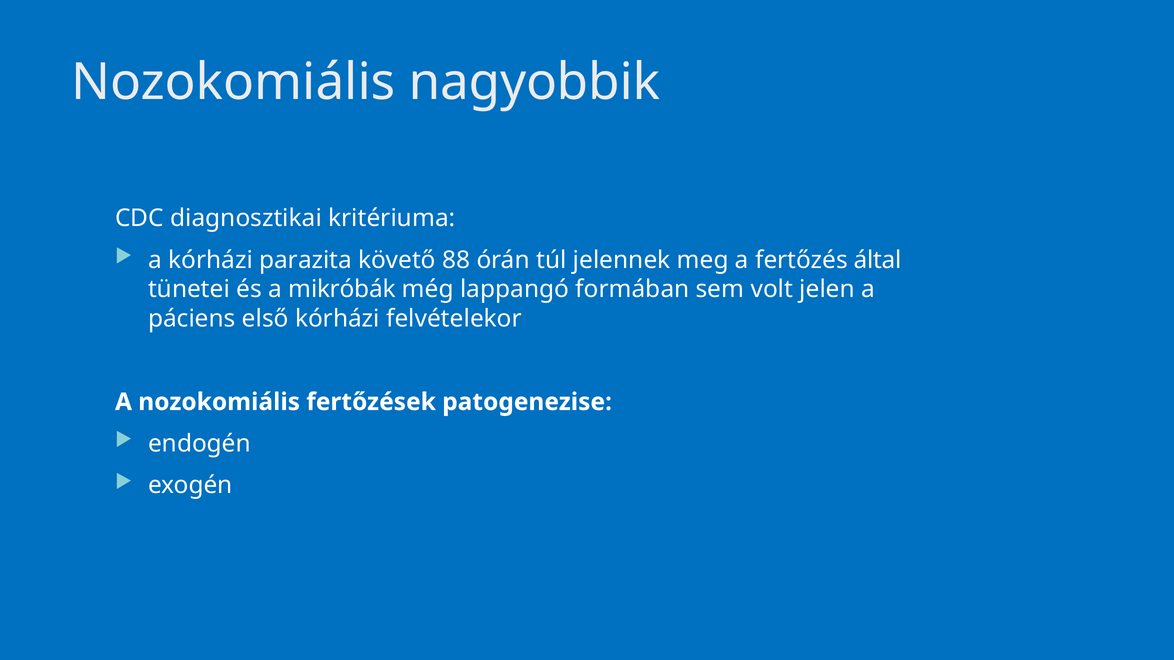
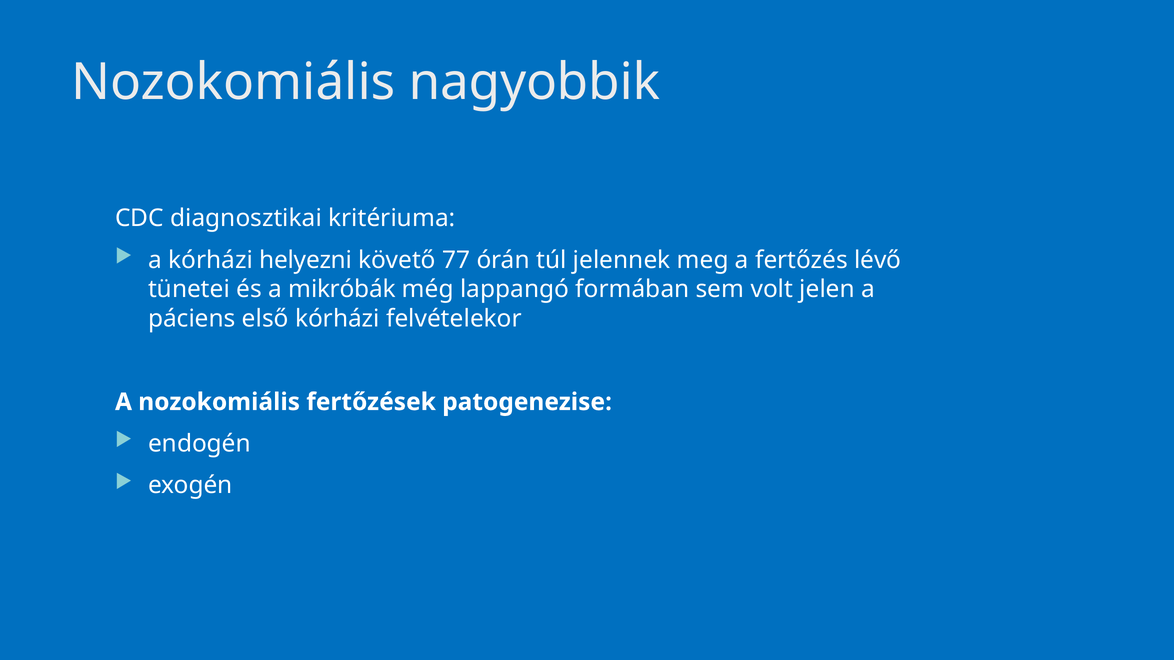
parazita: parazita -> helyezni
88: 88 -> 77
által: által -> lévő
